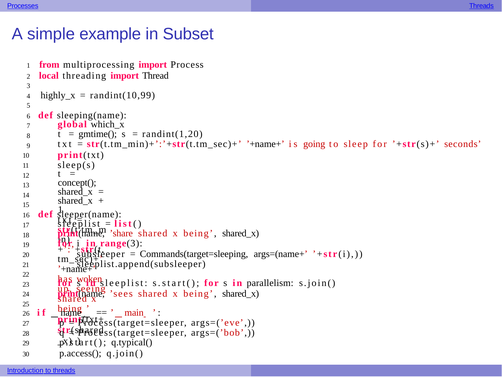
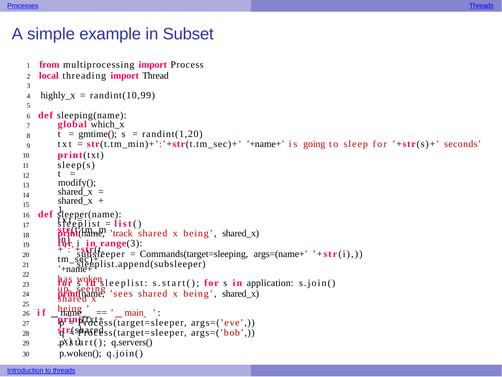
concept(: concept( -> modify(
’share: ’share -> ’track
parallelism: parallelism -> application
q.typical(: q.typical( -> q.servers(
p.access(: p.access( -> p.woken(
